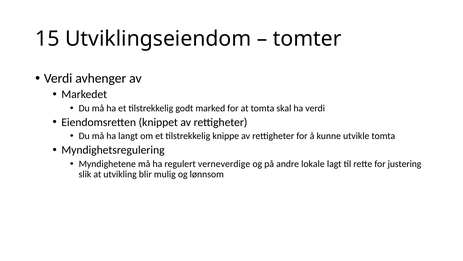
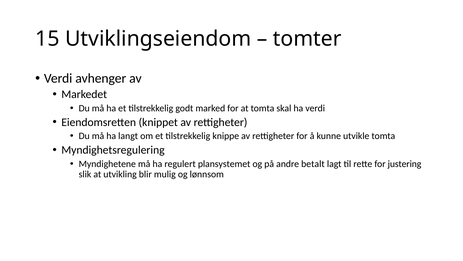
verneverdige: verneverdige -> plansystemet
lokale: lokale -> betalt
